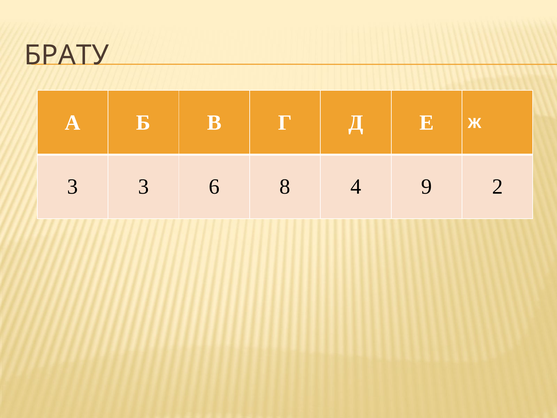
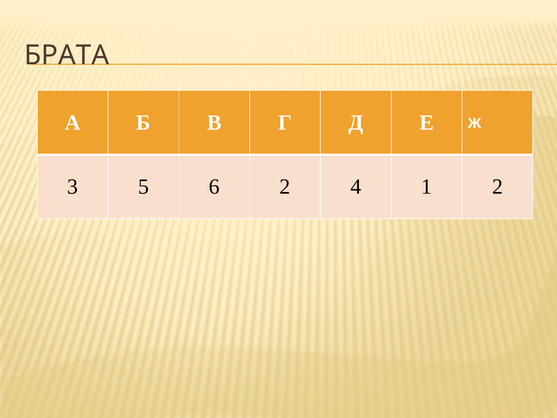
БРАТУ: БРАТУ -> БРАТА
3 3: 3 -> 5
6 8: 8 -> 2
9: 9 -> 1
